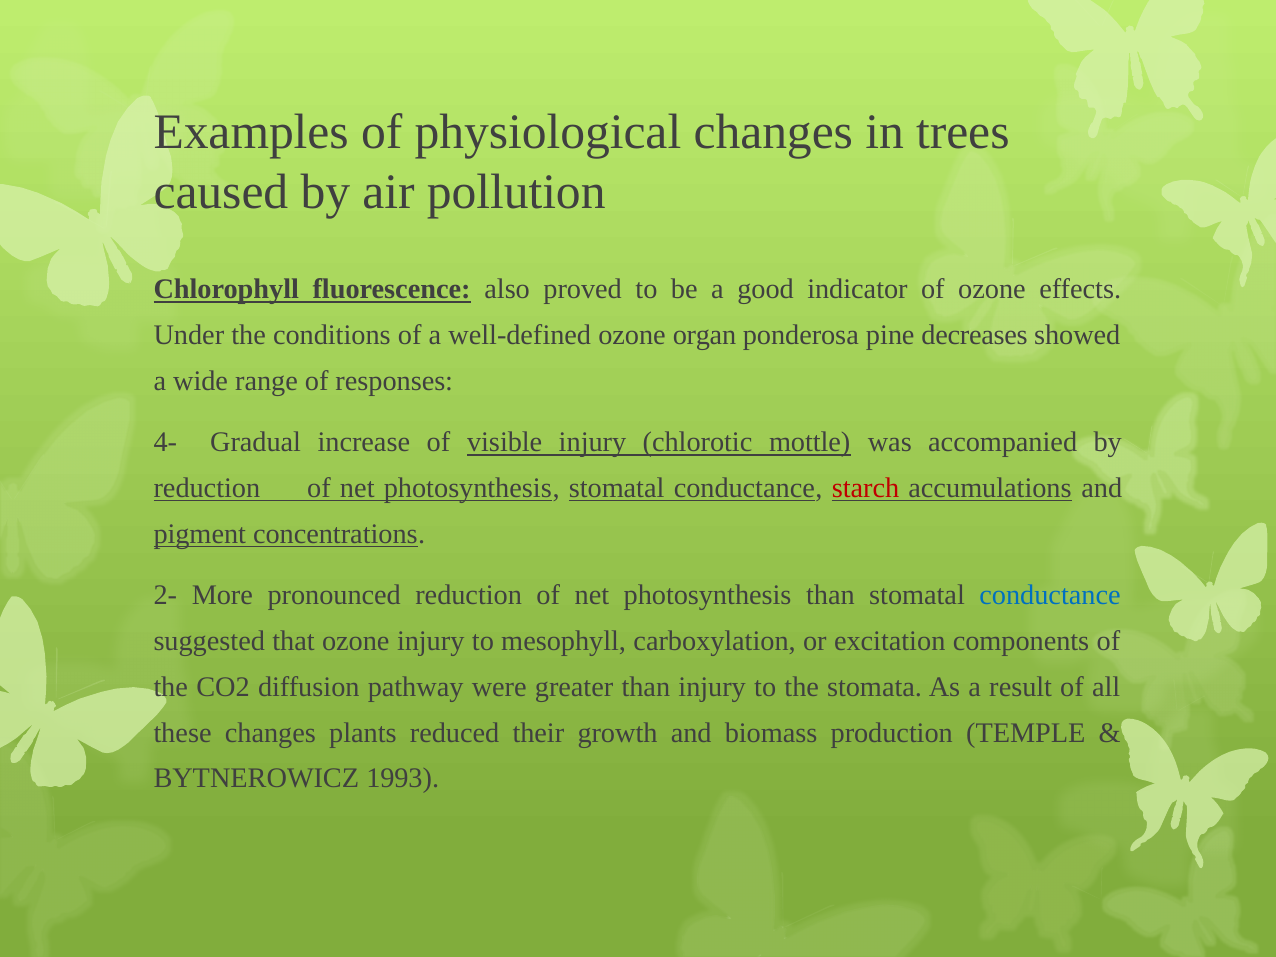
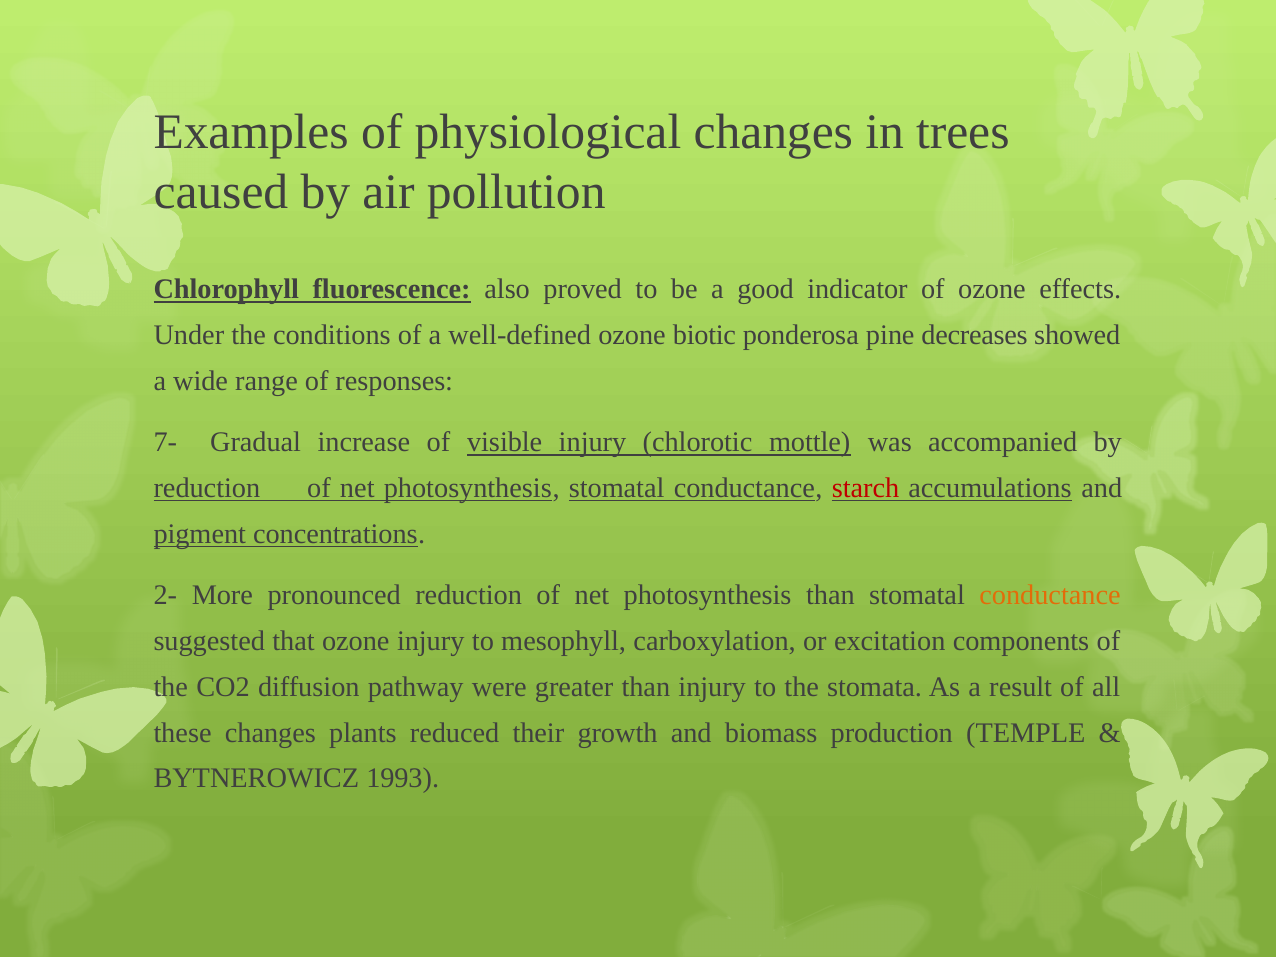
organ: organ -> biotic
4-: 4- -> 7-
conductance at (1050, 595) colour: blue -> orange
